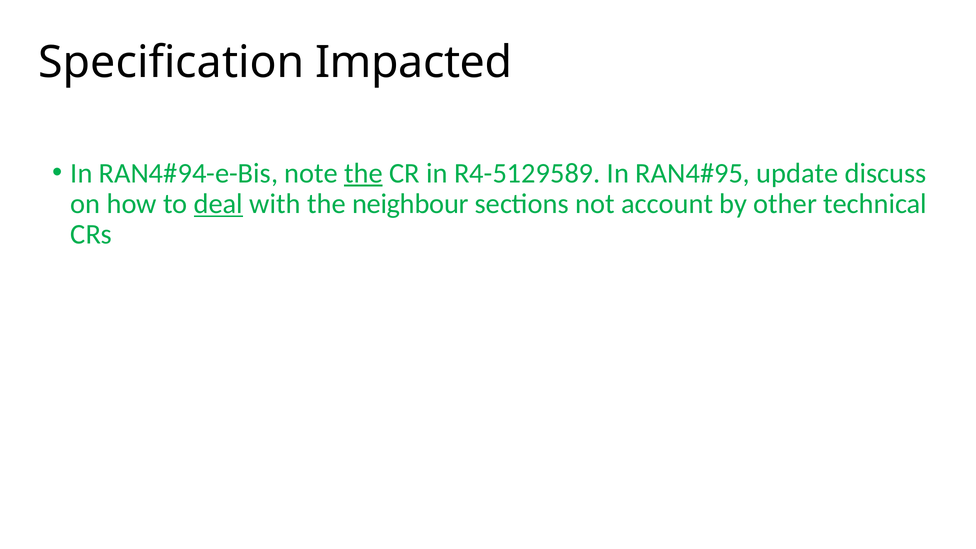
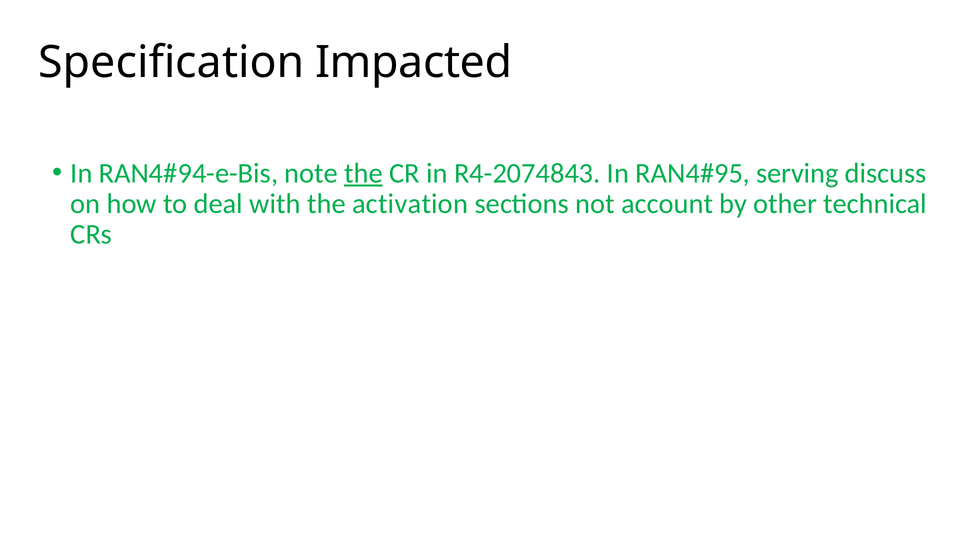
R4-5129589: R4-5129589 -> R4-2074843
update: update -> serving
deal underline: present -> none
neighbour: neighbour -> activation
